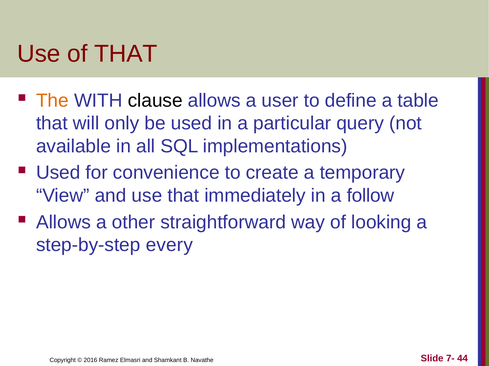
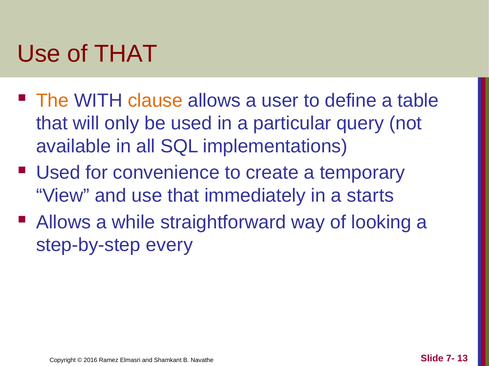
clause colour: black -> orange
follow: follow -> starts
other: other -> while
44: 44 -> 13
